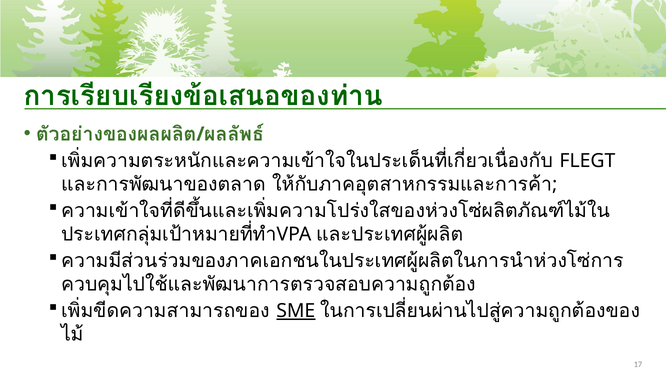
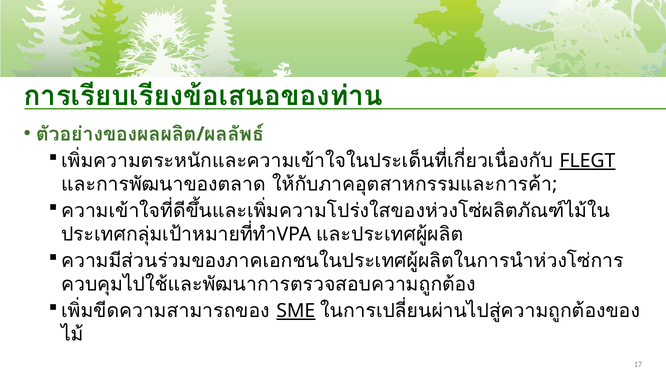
FLEGT underline: none -> present
